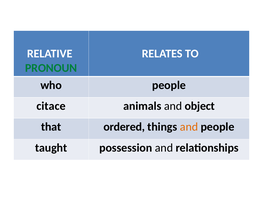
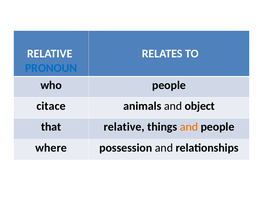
PRONOUN colour: green -> blue
that ordered: ordered -> relative
taught: taught -> where
